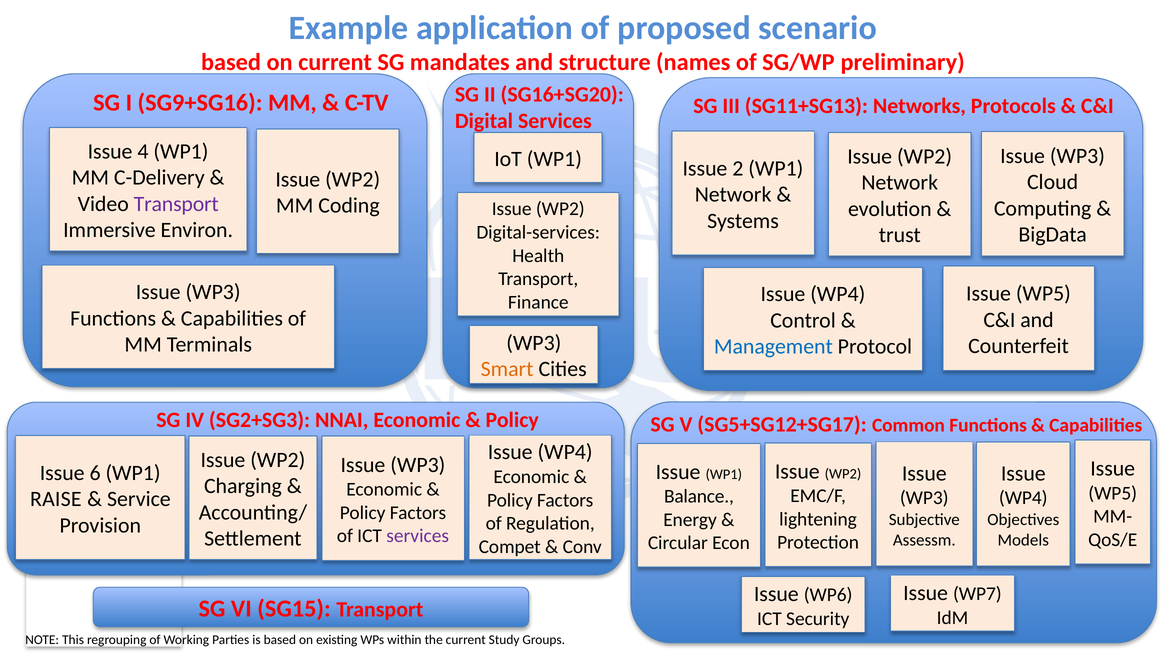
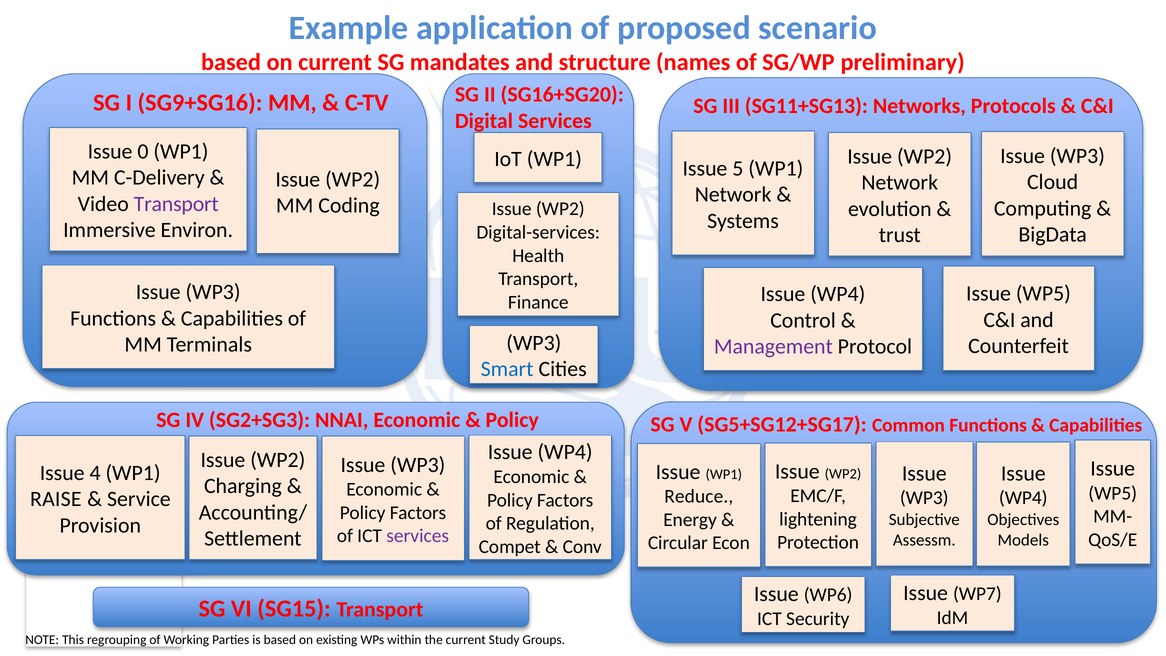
4: 4 -> 0
2: 2 -> 5
Management colour: blue -> purple
Smart colour: orange -> blue
6: 6 -> 4
Balance: Balance -> Reduce
